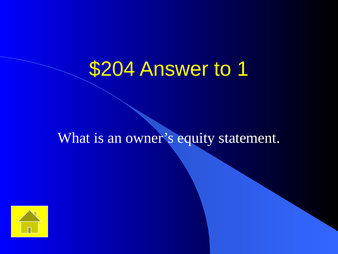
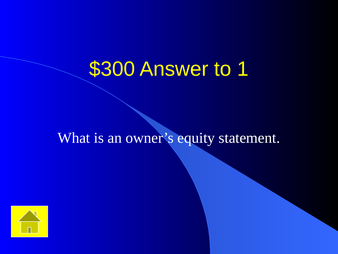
$204: $204 -> $300
